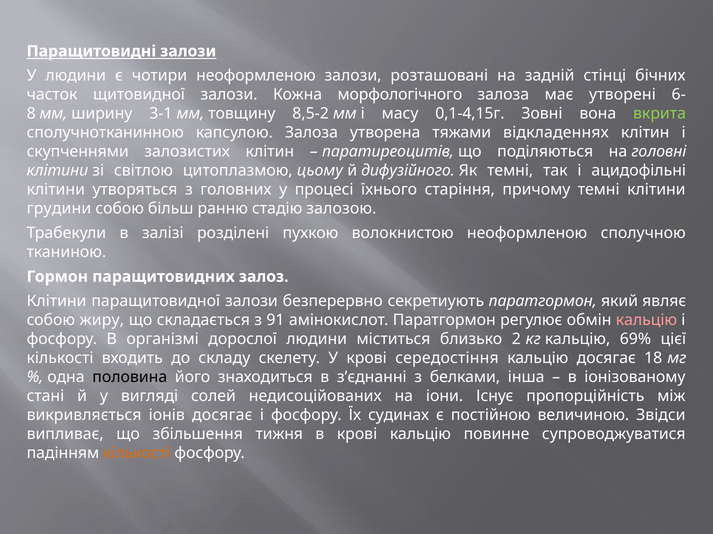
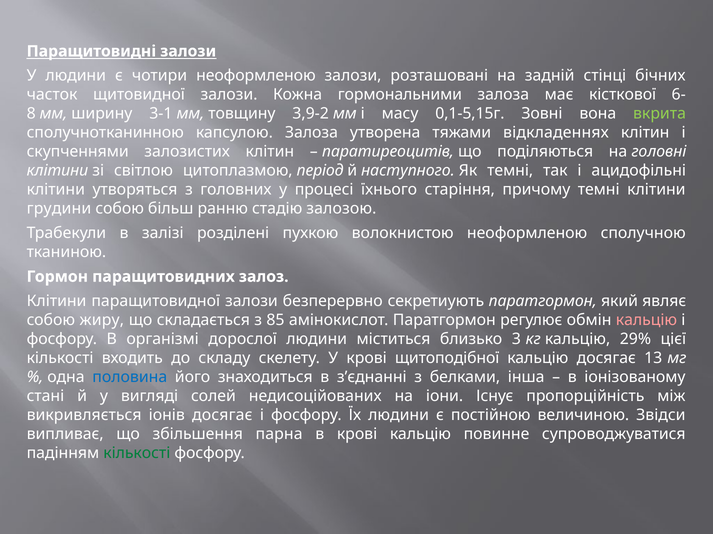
морфологічного: морфологічного -> гормональними
утворені: утворені -> кісткової
8,5-2: 8,5-2 -> 3,9-2
0,1-4,15г: 0,1-4,15г -> 0,1-5,15г
цьому: цьому -> період
дифузійного: дифузійного -> наступного
91: 91 -> 85
2: 2 -> 3
69%: 69% -> 29%
середостіння: середостіння -> щитоподібної
18: 18 -> 13
половина colour: black -> blue
Їх судинах: судинах -> людини
тижня: тижня -> парна
кількості at (137, 454) colour: orange -> green
